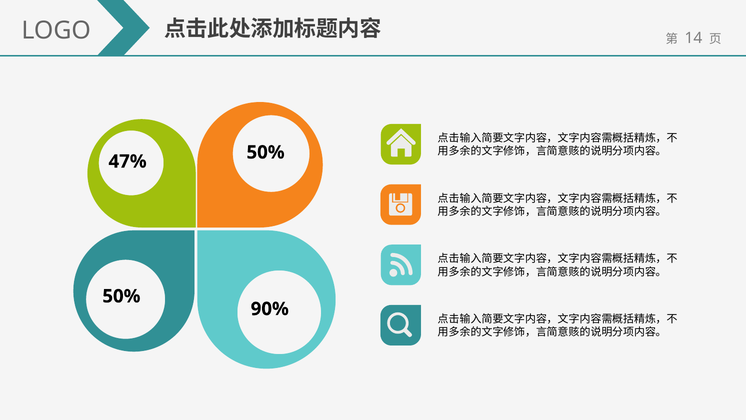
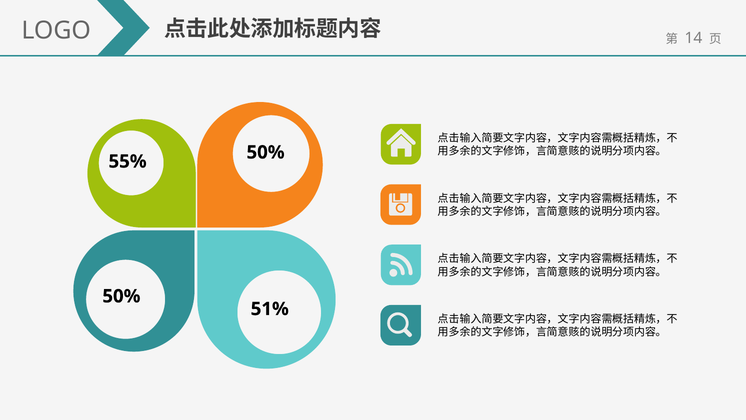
47%: 47% -> 55%
90%: 90% -> 51%
